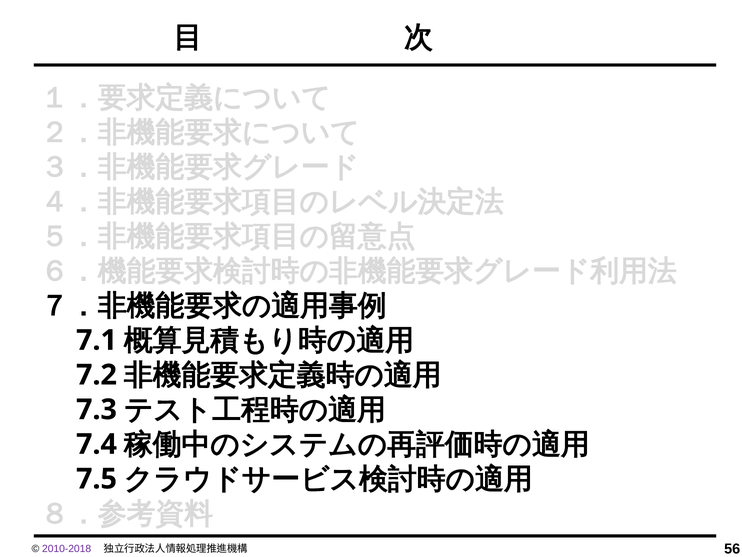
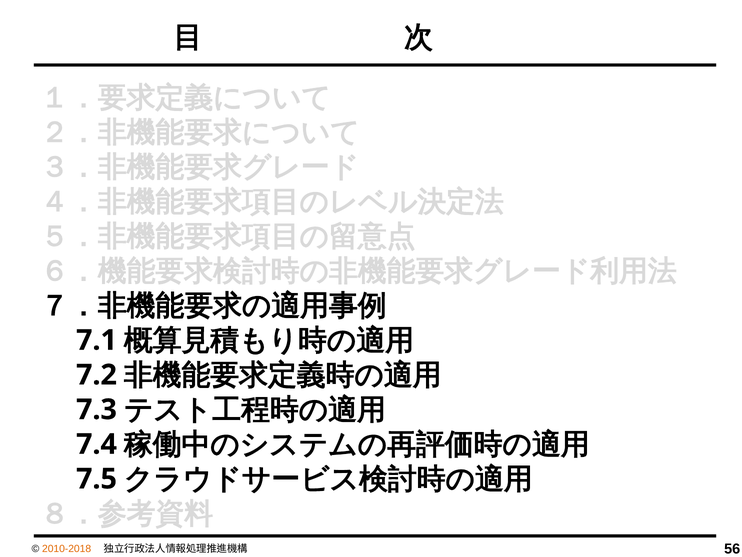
2010-2018 colour: purple -> orange
